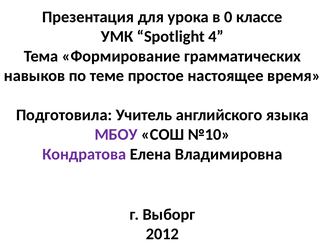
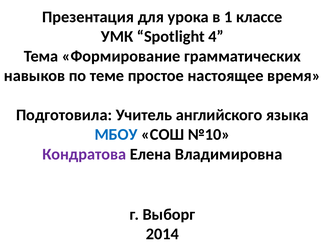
0: 0 -> 1
МБОУ colour: purple -> blue
2012: 2012 -> 2014
